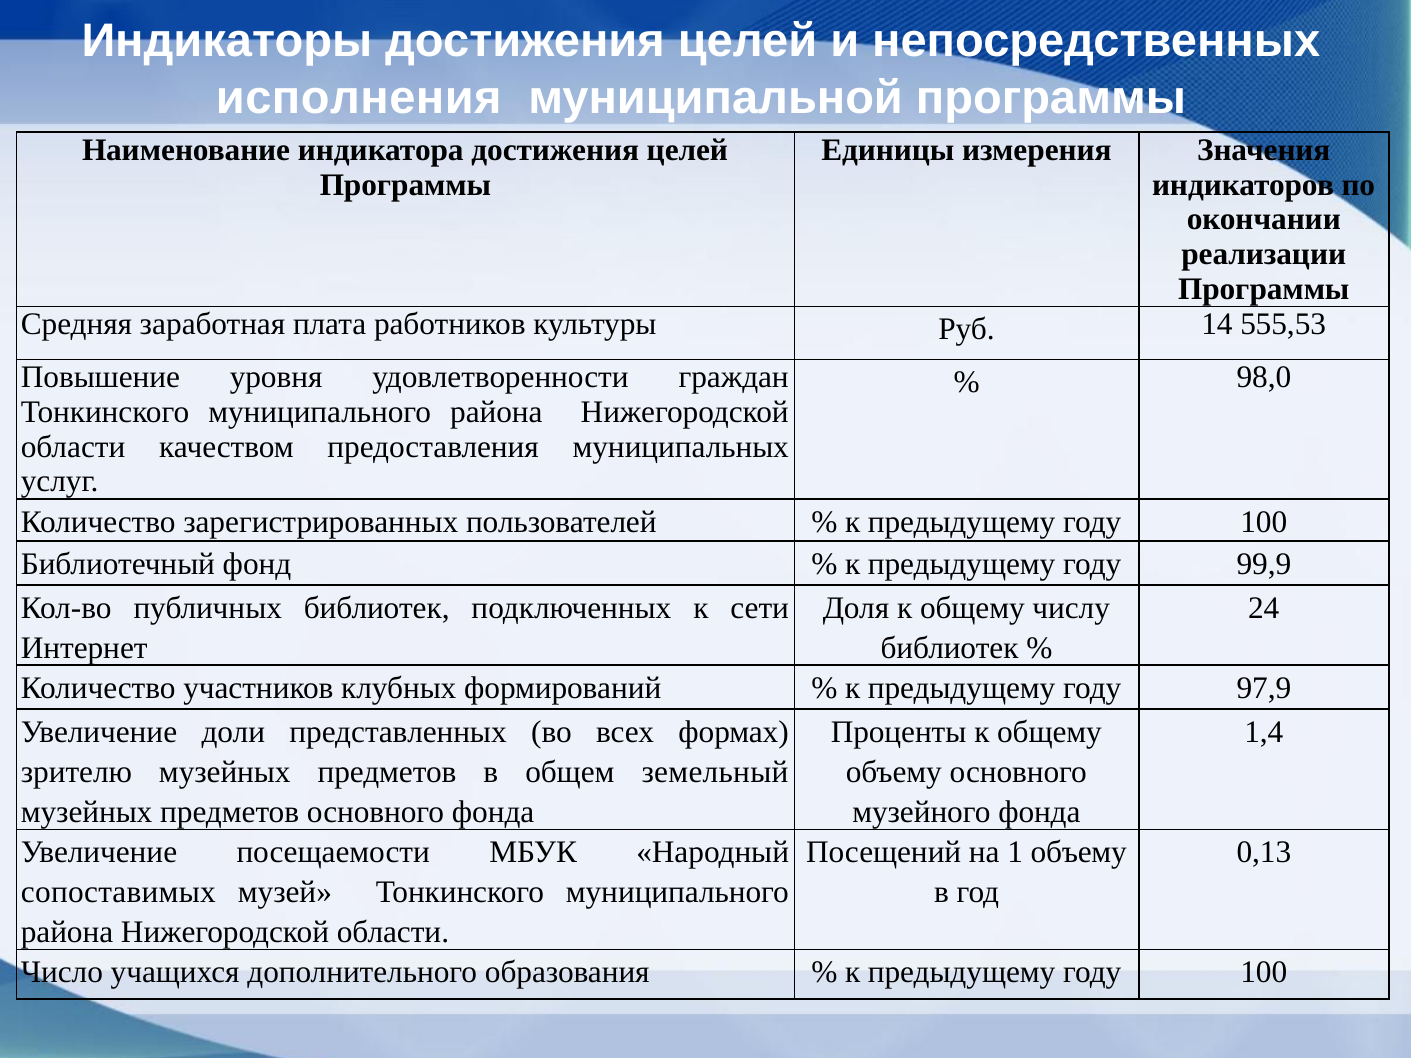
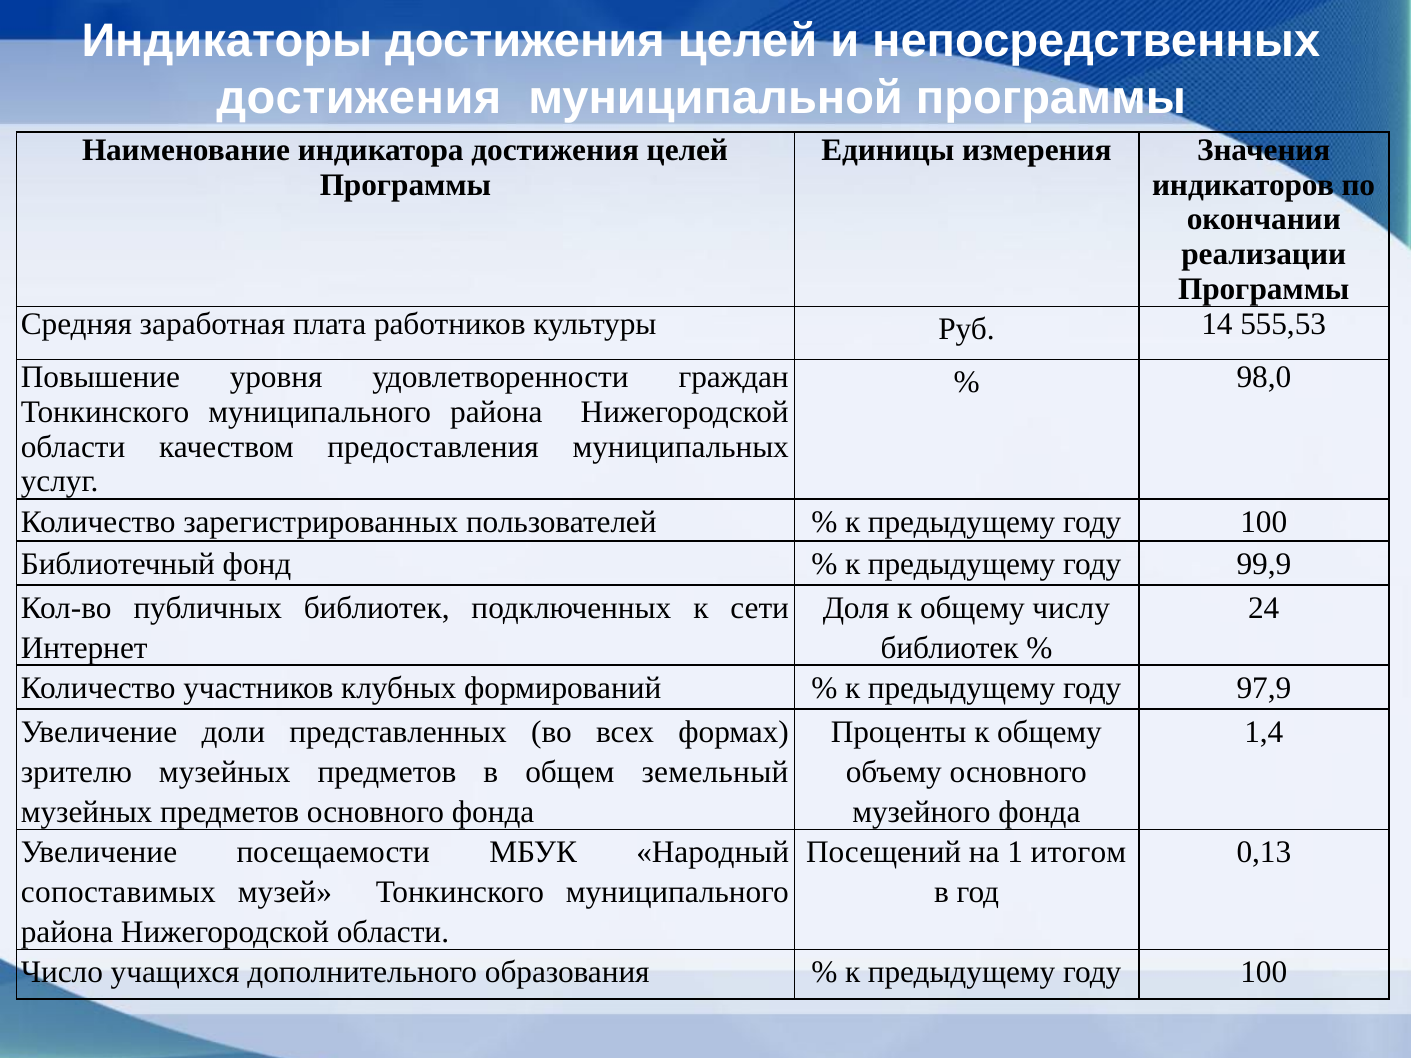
исполнения at (359, 98): исполнения -> достижения
1 объему: объему -> итогом
